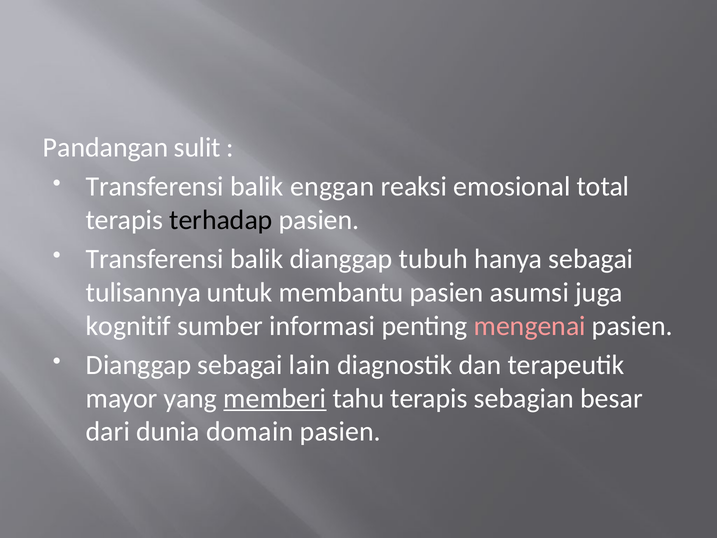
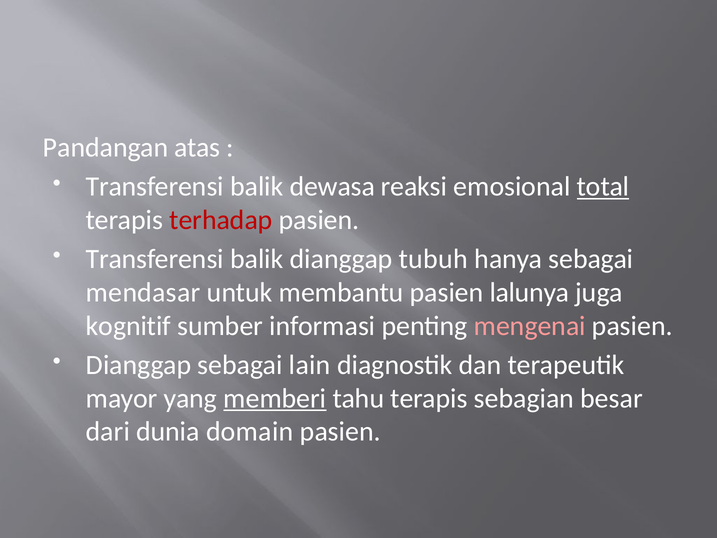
sulit: sulit -> atas
enggan: enggan -> dewasa
total underline: none -> present
terhadap colour: black -> red
tulisannya: tulisannya -> mendasar
asumsi: asumsi -> lalunya
